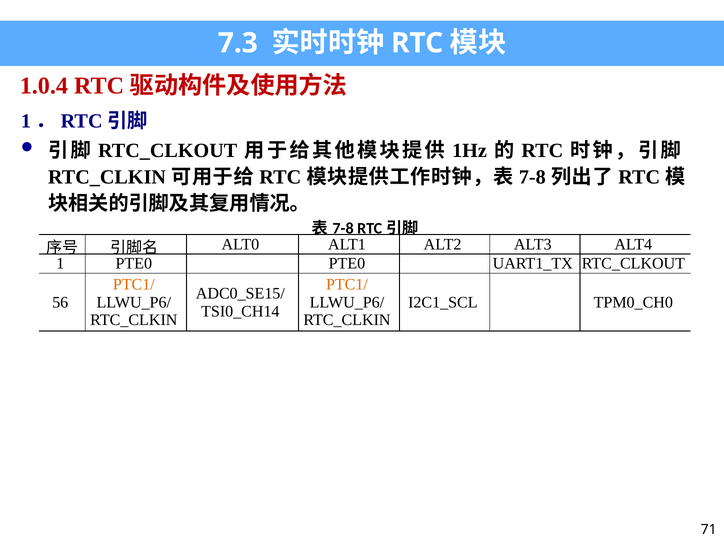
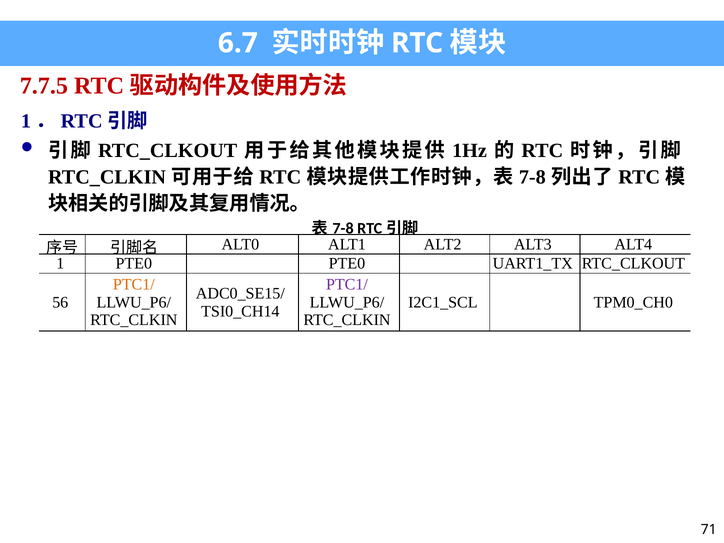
7.3: 7.3 -> 6.7
1.0.4: 1.0.4 -> 7.7.5
PTC1/ at (347, 284) colour: orange -> purple
